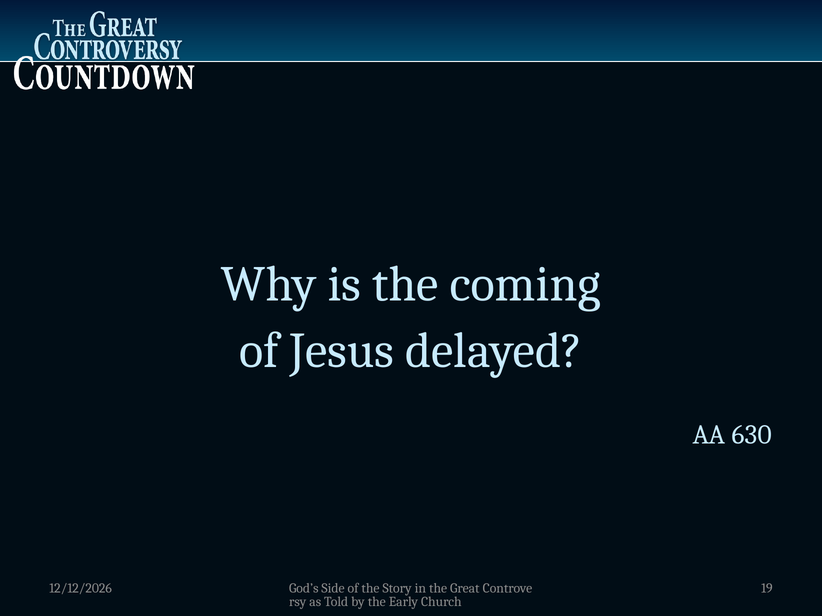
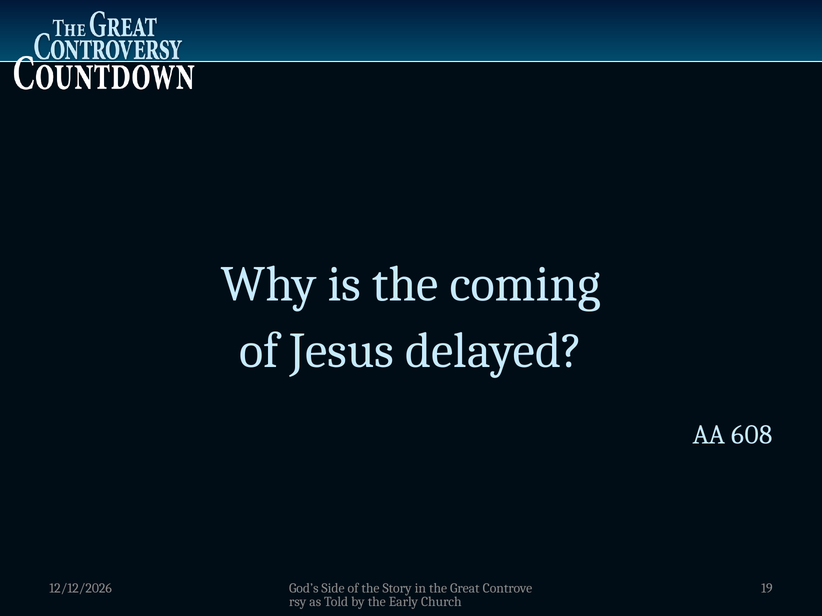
630: 630 -> 608
